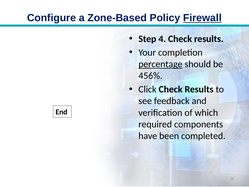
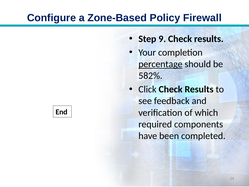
Firewall underline: present -> none
4: 4 -> 9
456%: 456% -> 582%
